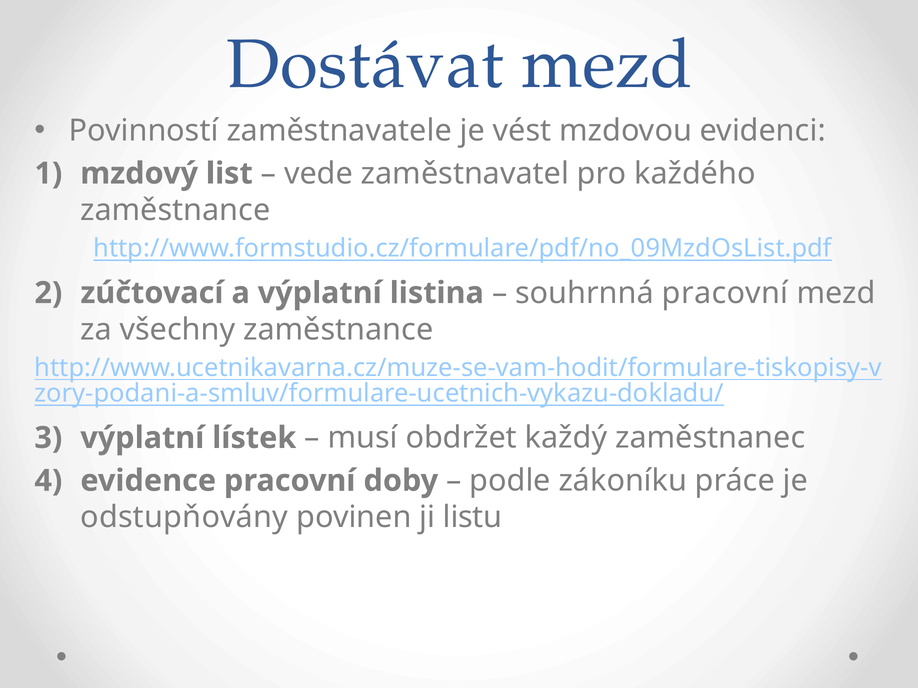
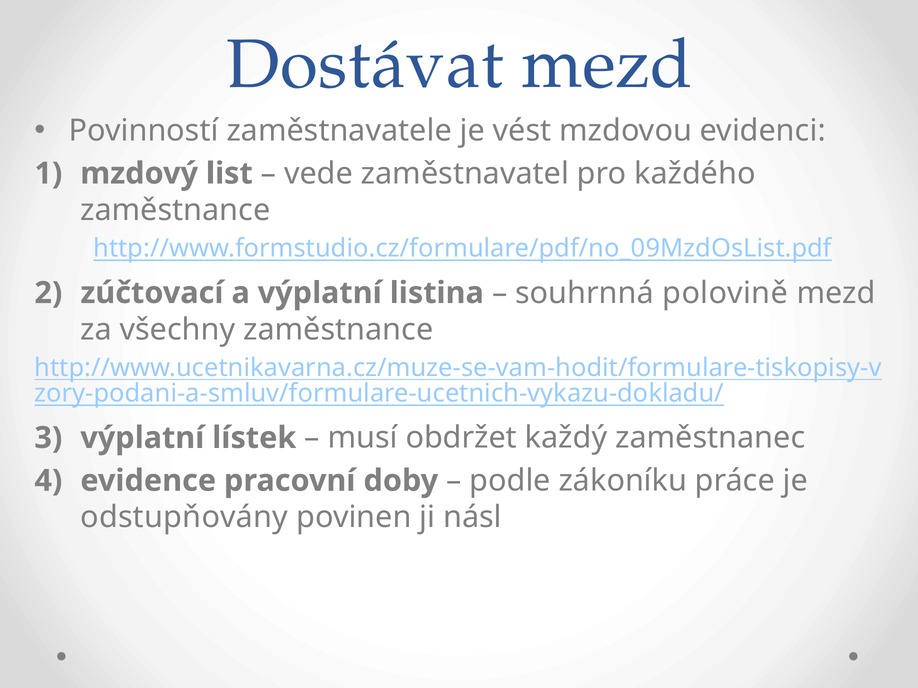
souhrnná pracovní: pracovní -> polovině
listu: listu -> násl
